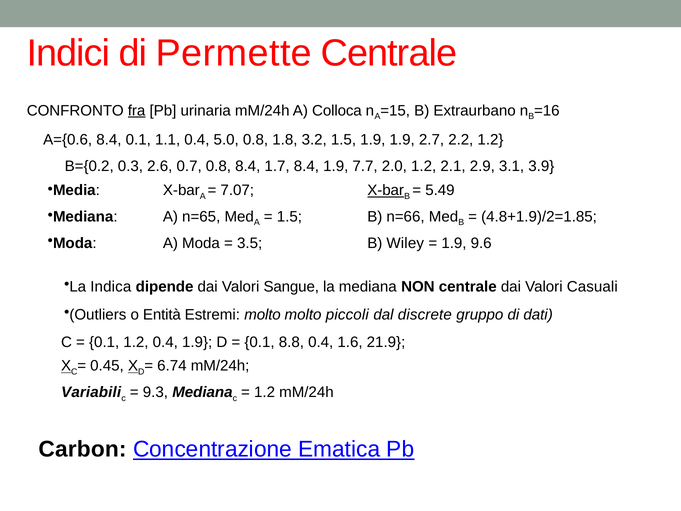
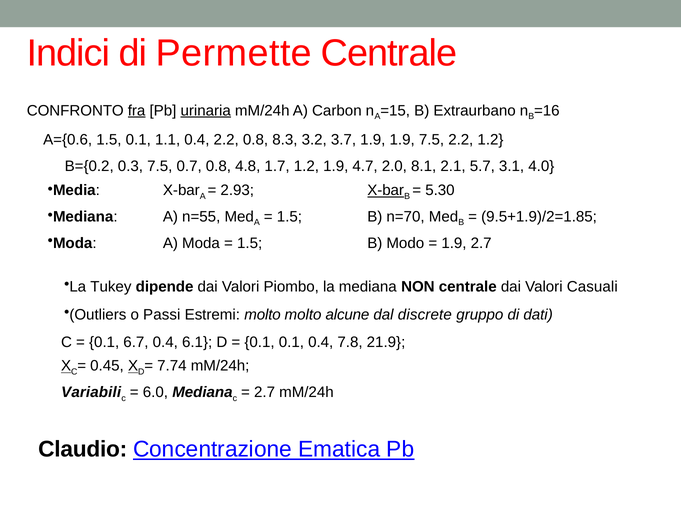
urinaria underline: none -> present
Colloca: Colloca -> Carbon
A={0.6 8.4: 8.4 -> 1.5
0.4 5.0: 5.0 -> 2.2
1.8: 1.8 -> 8.3
3.2 1.5: 1.5 -> 3.7
1.9 2.7: 2.7 -> 7.5
0.3 2.6: 2.6 -> 7.5
0.8 8.4: 8.4 -> 4.8
1.7 8.4: 8.4 -> 1.2
7.7: 7.7 -> 4.7
2.0 1.2: 1.2 -> 8.1
2.9: 2.9 -> 5.7
3.9: 3.9 -> 4.0
7.07: 7.07 -> 2.93
5.49: 5.49 -> 5.30
n=65: n=65 -> n=55
n=66: n=66 -> n=70
4.8+1.9)/2=1.85: 4.8+1.9)/2=1.85 -> 9.5+1.9)/2=1.85
3.5 at (250, 243): 3.5 -> 1.5
Wiley: Wiley -> Modo
1.9 9.6: 9.6 -> 2.7
Indica: Indica -> Tukey
Sangue: Sangue -> Piombo
Entità: Entità -> Passi
piccoli: piccoli -> alcune
0.1 1.2: 1.2 -> 6.7
0.4 1.9: 1.9 -> 6.1
0.1 8.8: 8.8 -> 0.1
1.6: 1.6 -> 7.8
6.74: 6.74 -> 7.74
9.3: 9.3 -> 6.0
1.2 at (265, 392): 1.2 -> 2.7
Carbon: Carbon -> Claudio
